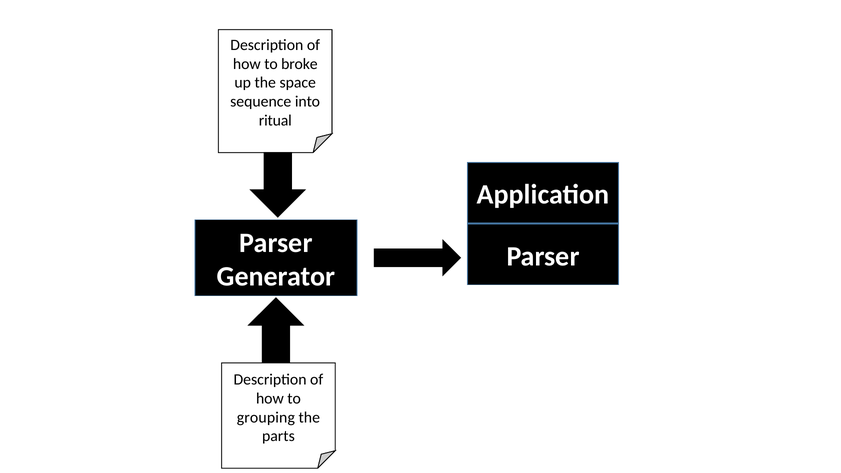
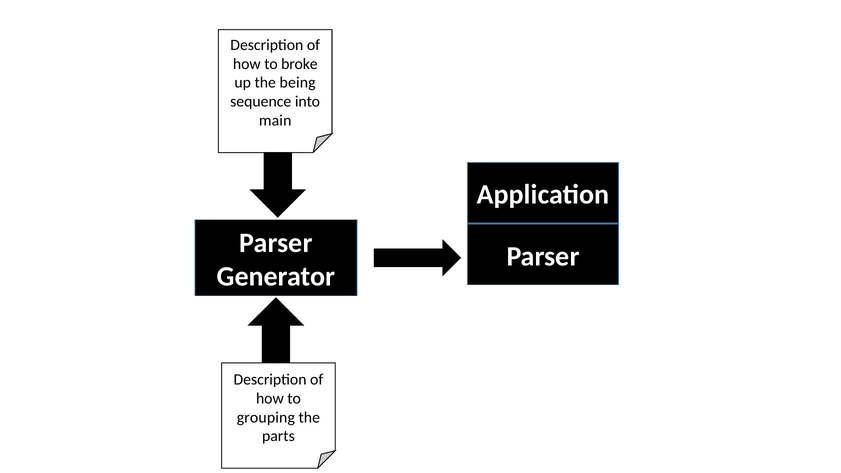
space: space -> being
ritual: ritual -> main
